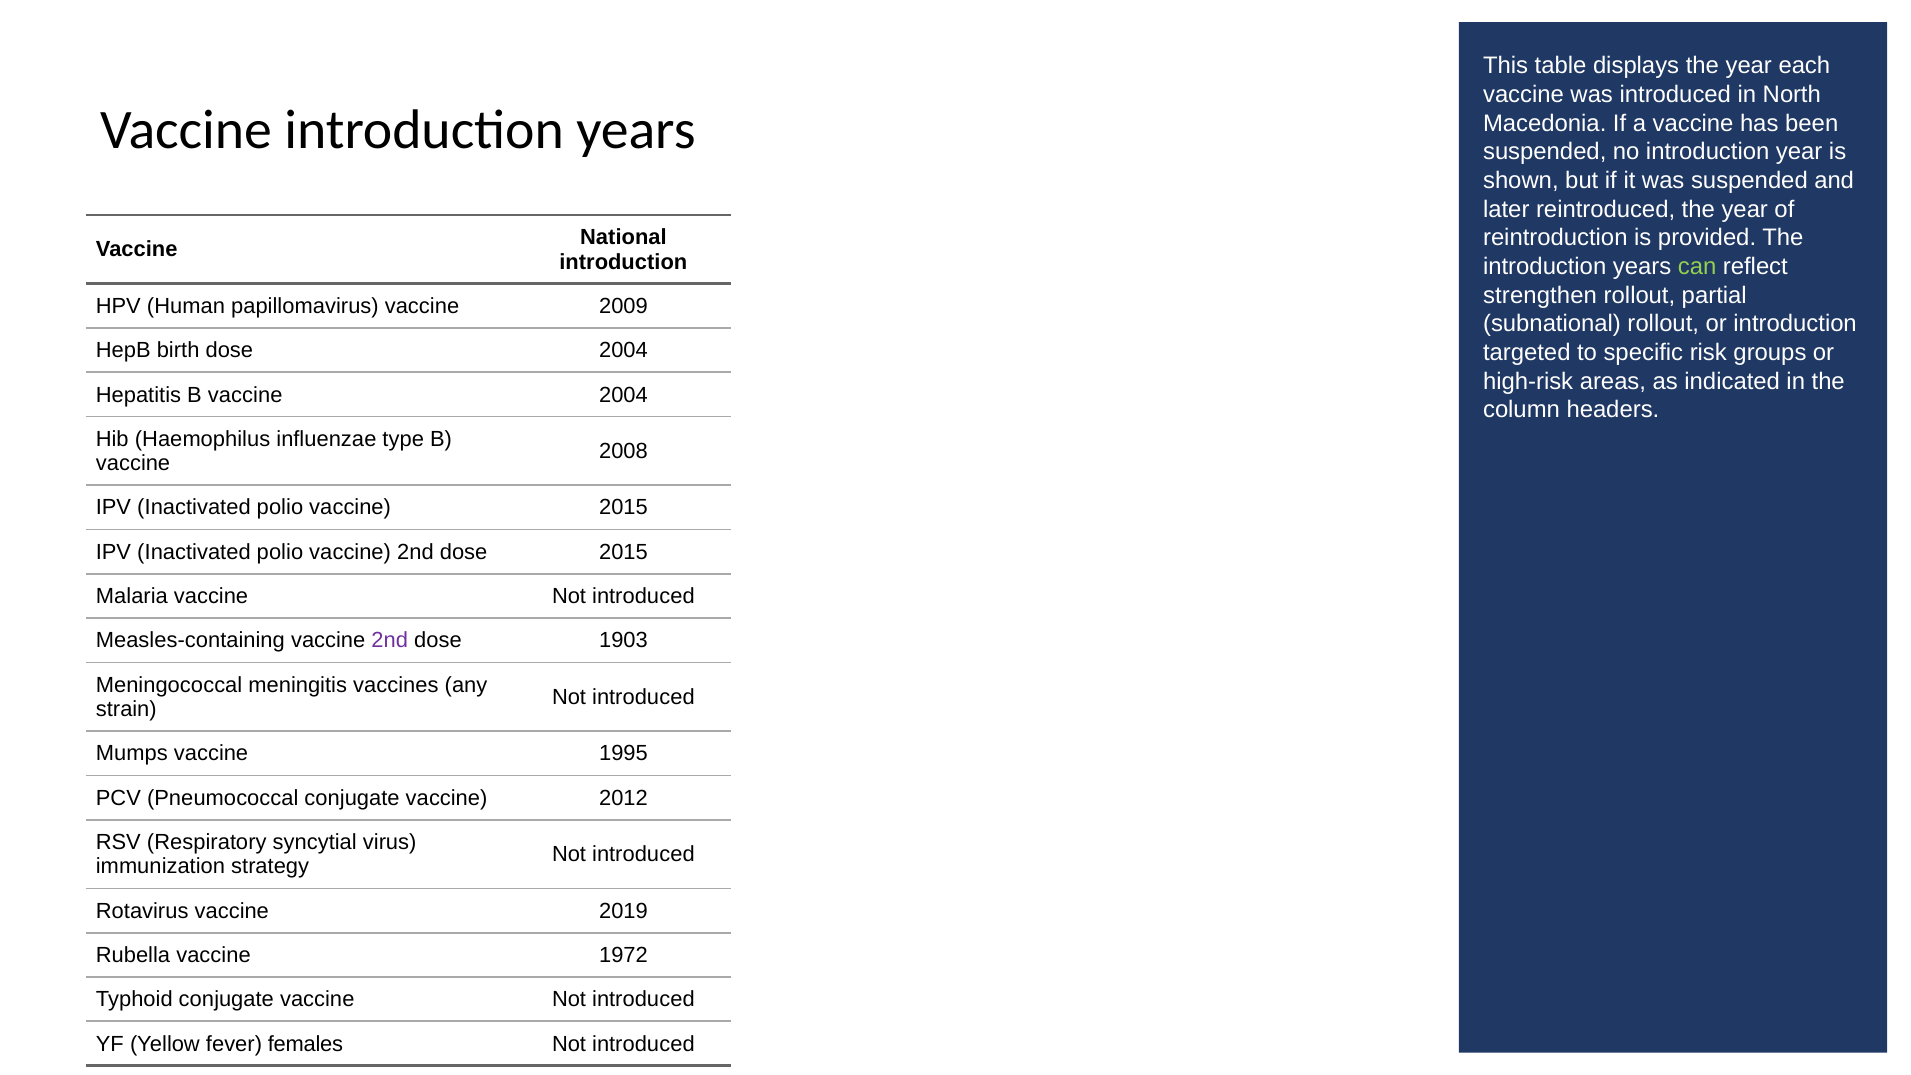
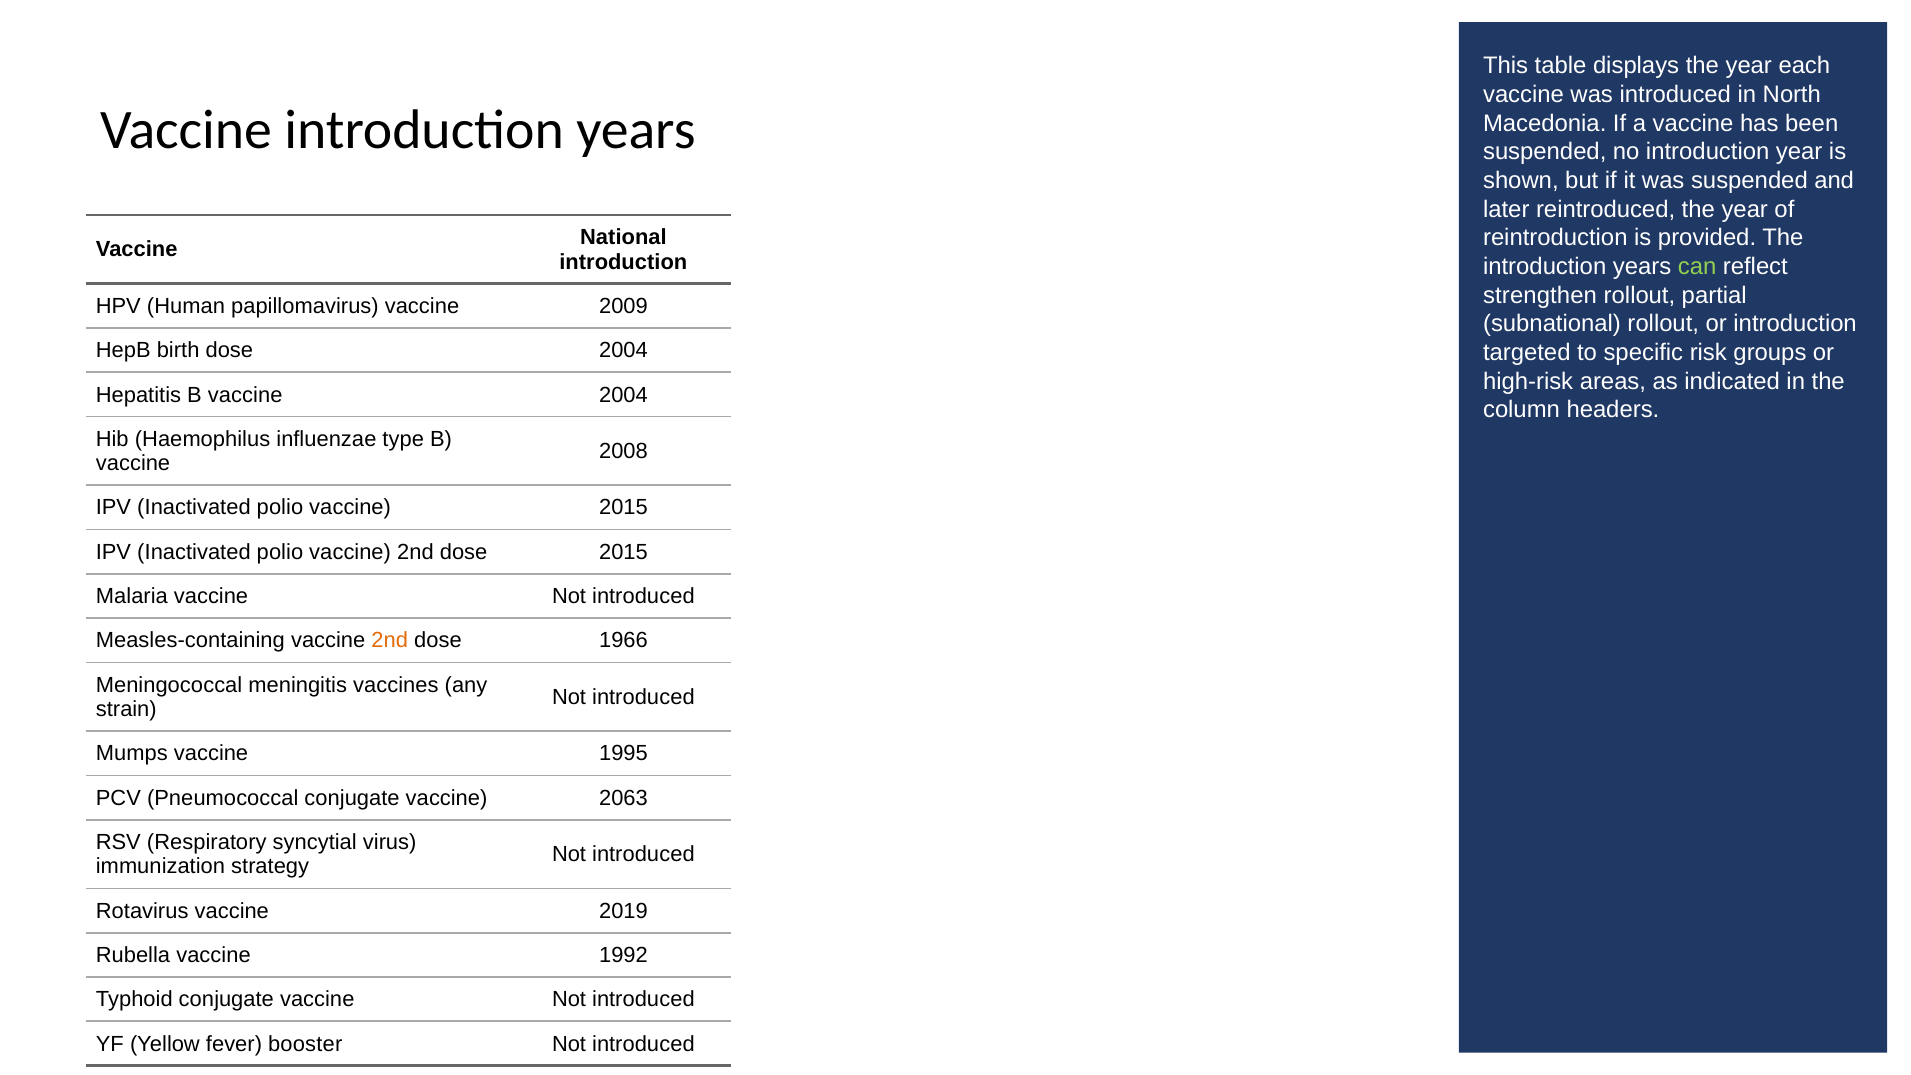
2nd at (390, 641) colour: purple -> orange
1903: 1903 -> 1966
2012: 2012 -> 2063
1972: 1972 -> 1992
females: females -> booster
